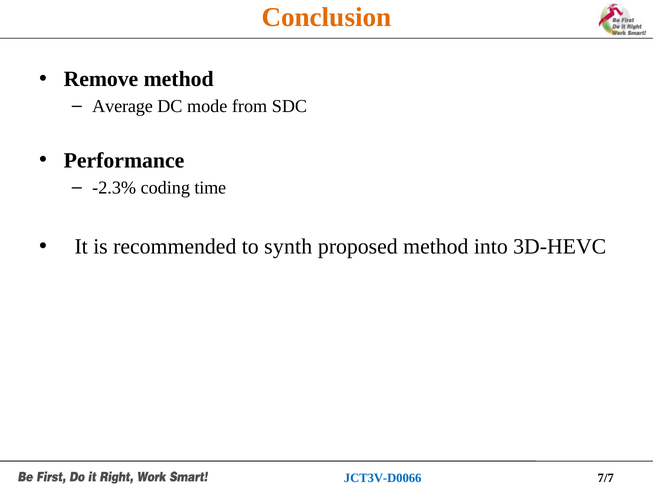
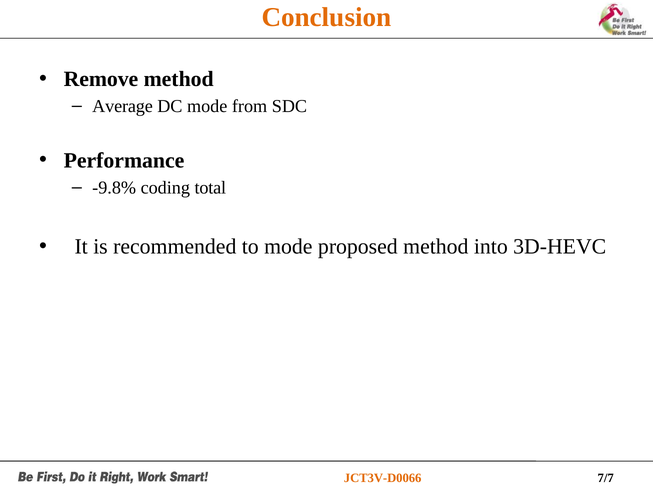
-2.3%: -2.3% -> -9.8%
time: time -> total
to synth: synth -> mode
JCT3V-D0066 colour: blue -> orange
